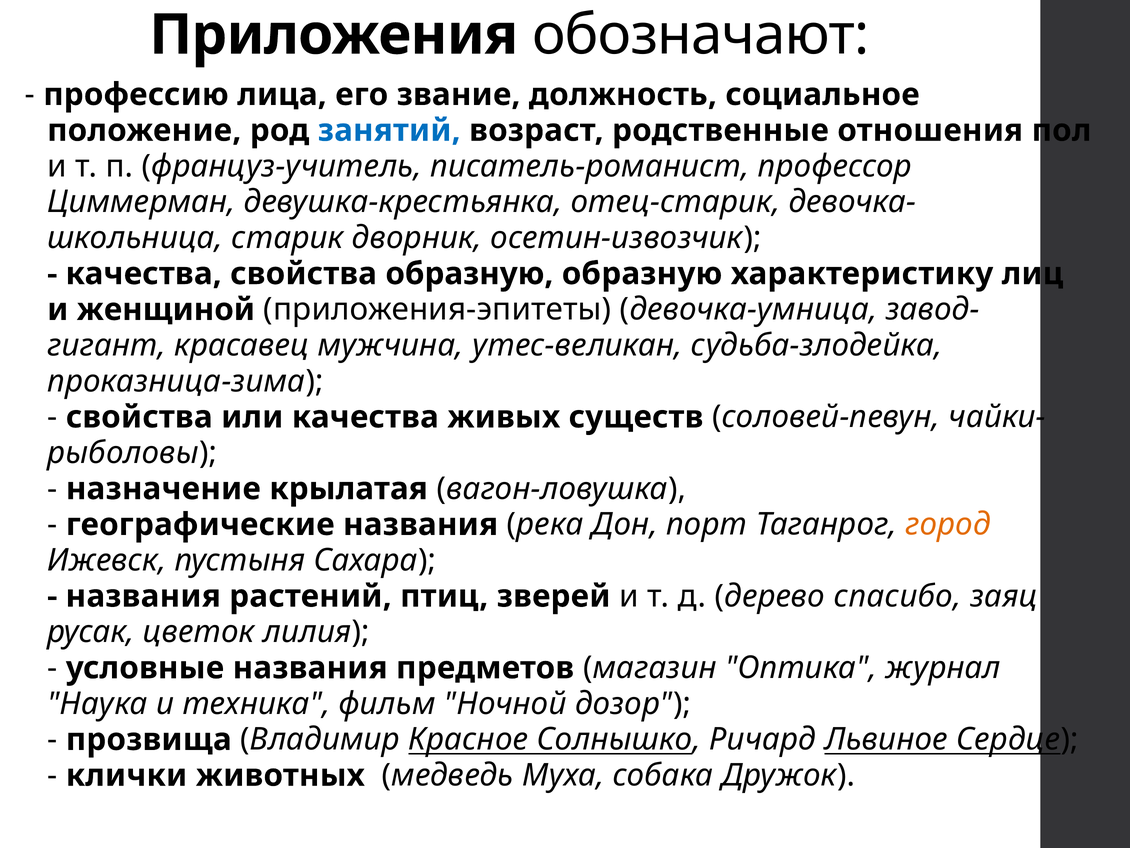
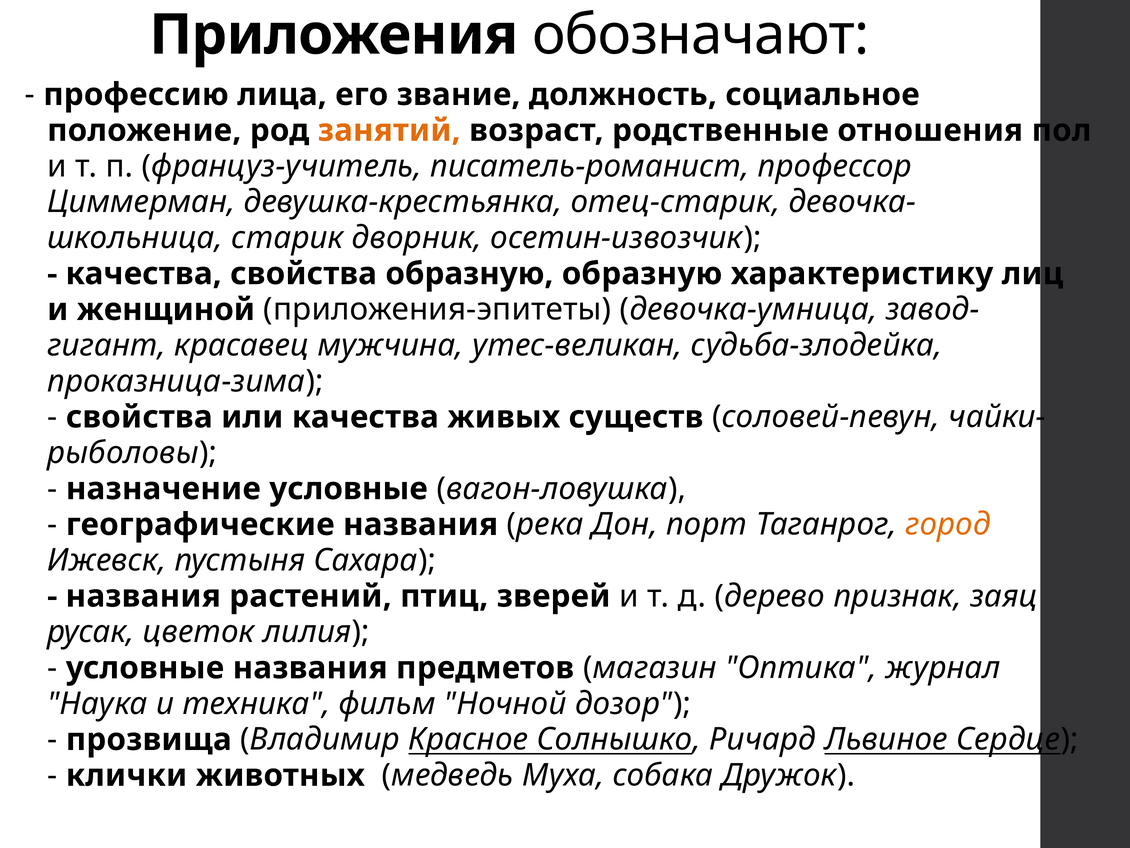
занятий colour: blue -> orange
назначение крылатая: крылатая -> условные
спасибо: спасибо -> признак
